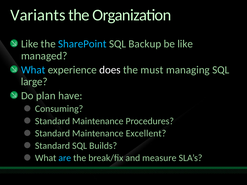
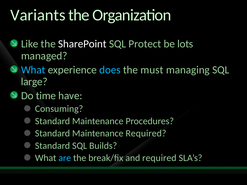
SharePoint colour: light blue -> white
Backup: Backup -> Protect
be like: like -> lots
does colour: white -> light blue
plan: plan -> time
Maintenance Excellent: Excellent -> Required
and measure: measure -> required
